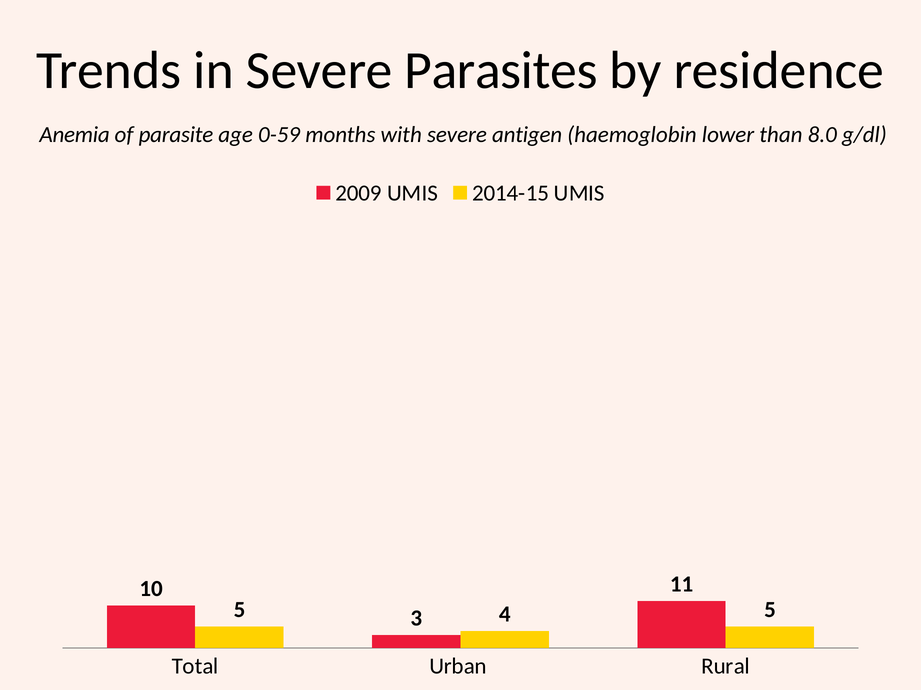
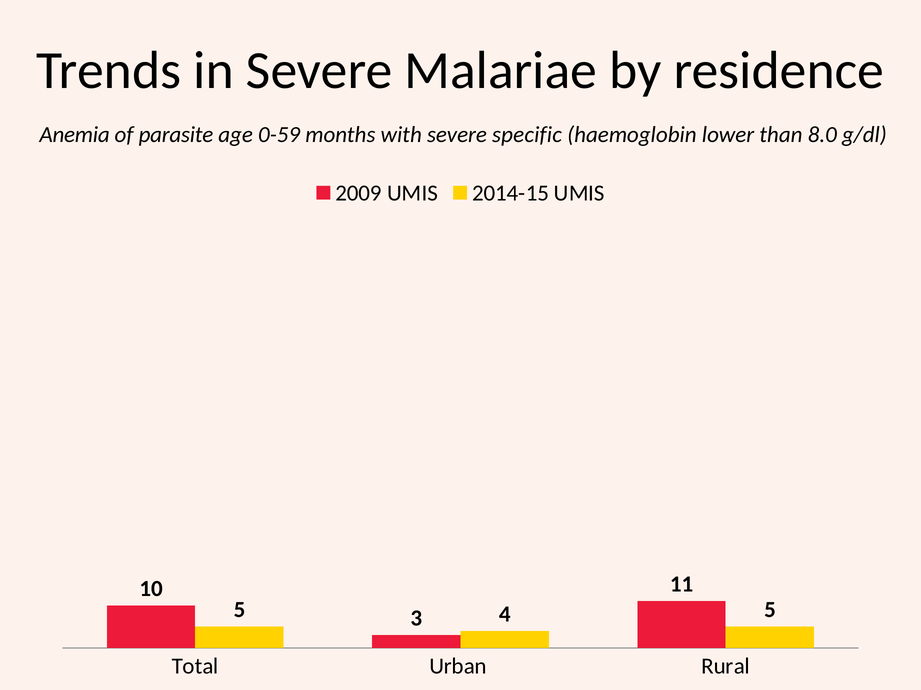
Parasites: Parasites -> Malariae
antigen: antigen -> specific
